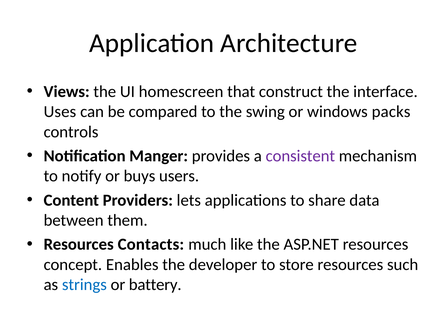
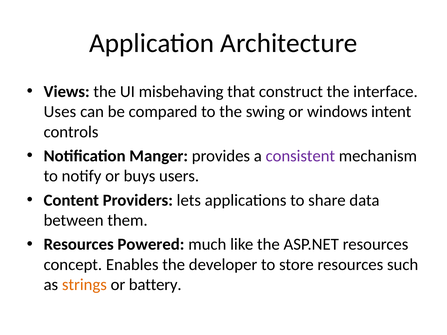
homescreen: homescreen -> misbehaving
packs: packs -> intent
Contacts: Contacts -> Powered
strings colour: blue -> orange
